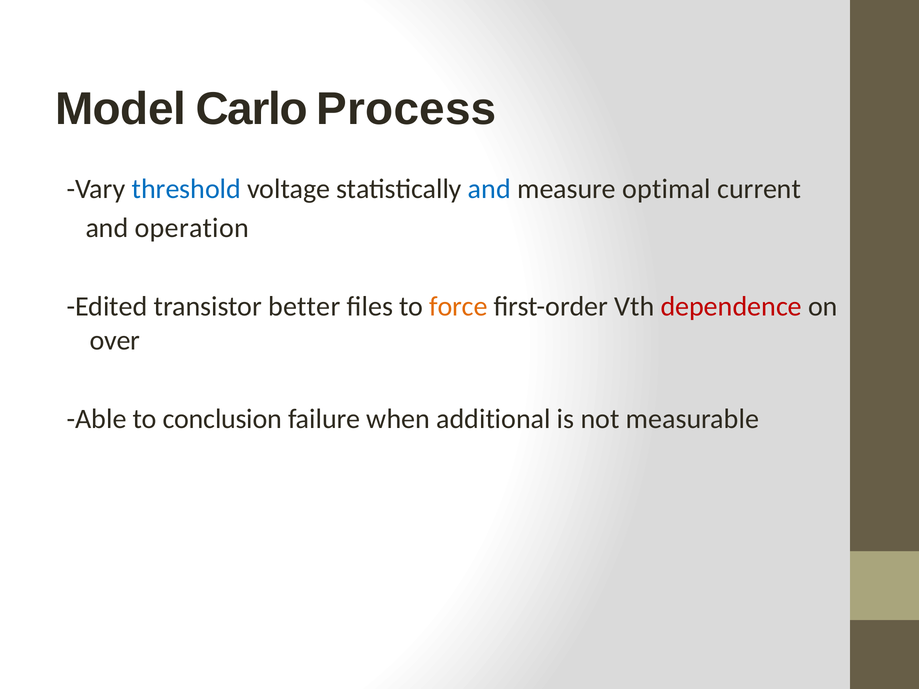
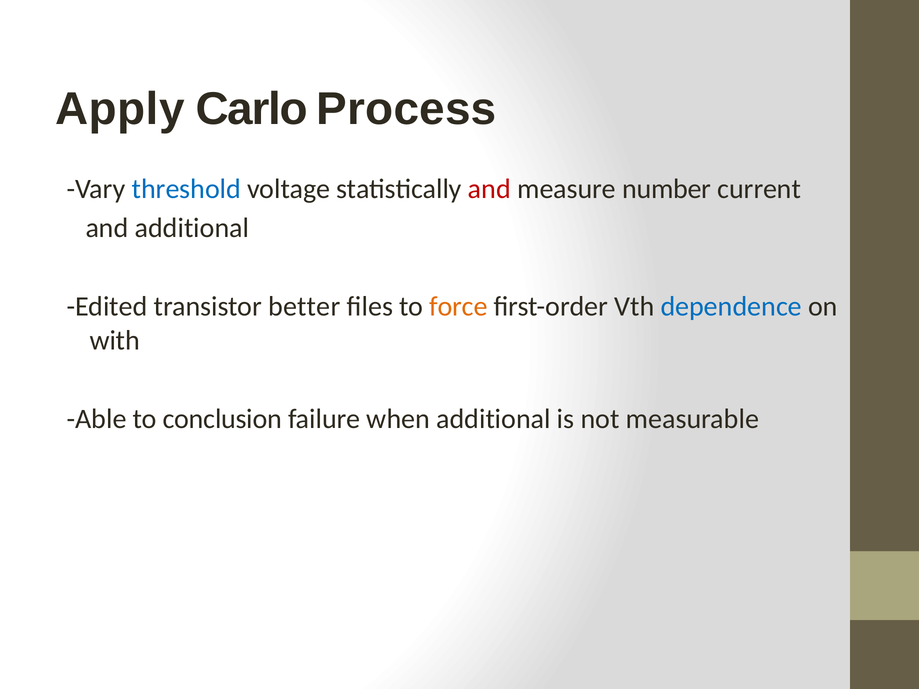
Model: Model -> Apply
and at (489, 189) colour: blue -> red
optimal: optimal -> number
and operation: operation -> additional
dependence colour: red -> blue
over: over -> with
